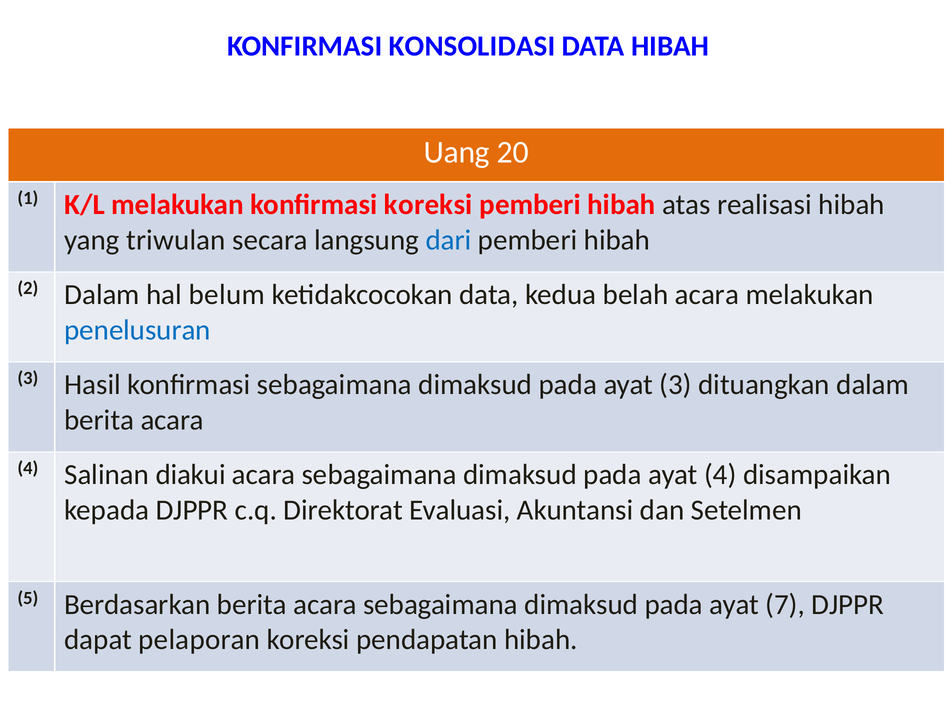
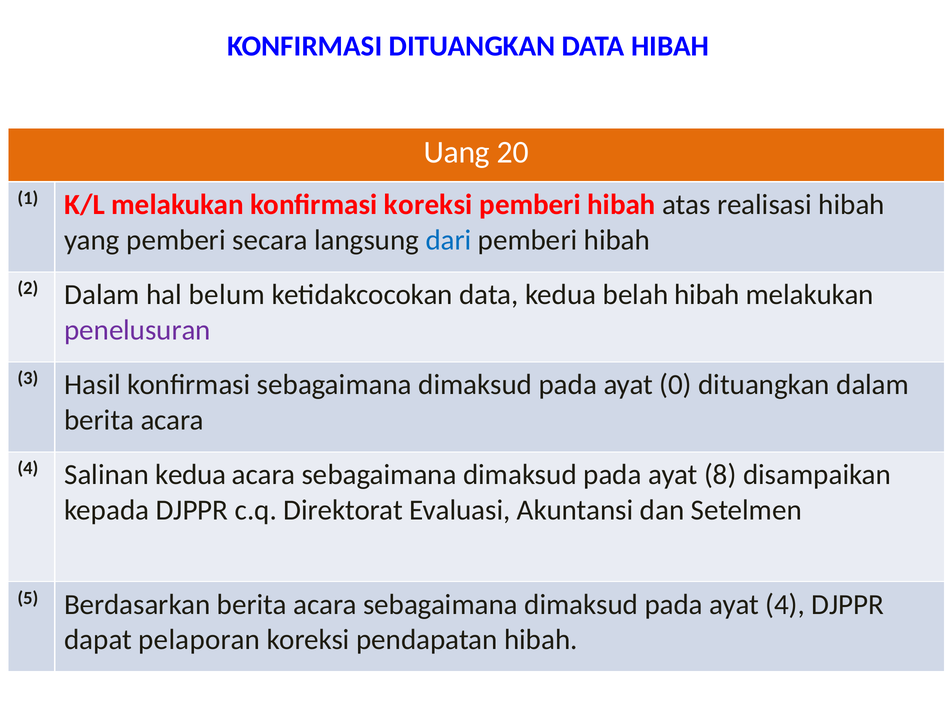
KONFIRMASI KONSOLIDASI: KONSOLIDASI -> DITUANGKAN
yang triwulan: triwulan -> pemberi
belah acara: acara -> hibah
penelusuran colour: blue -> purple
ayat 3: 3 -> 0
Salinan diakui: diakui -> kedua
ayat 4: 4 -> 8
ayat 7: 7 -> 4
